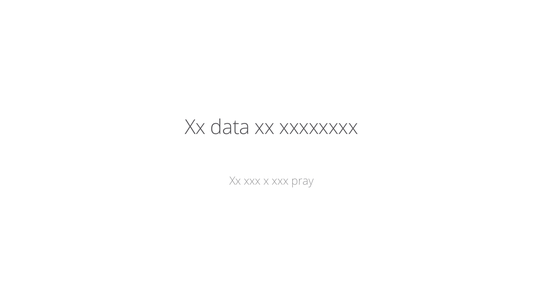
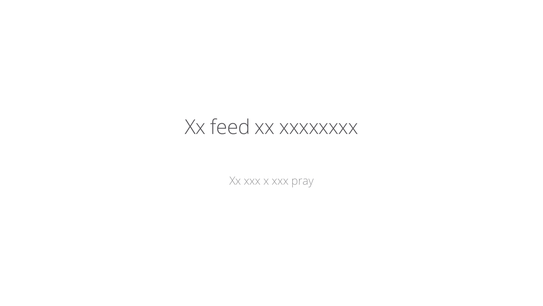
data: data -> feed
